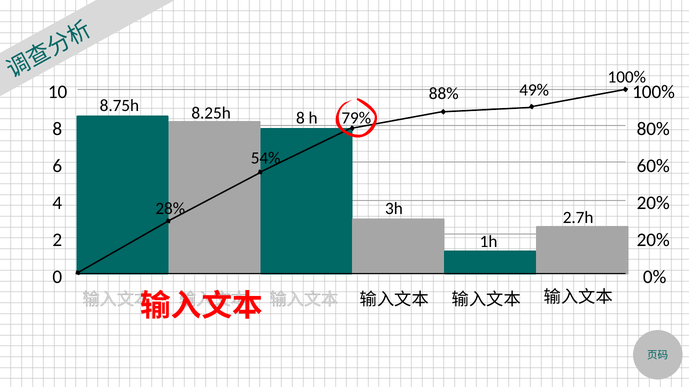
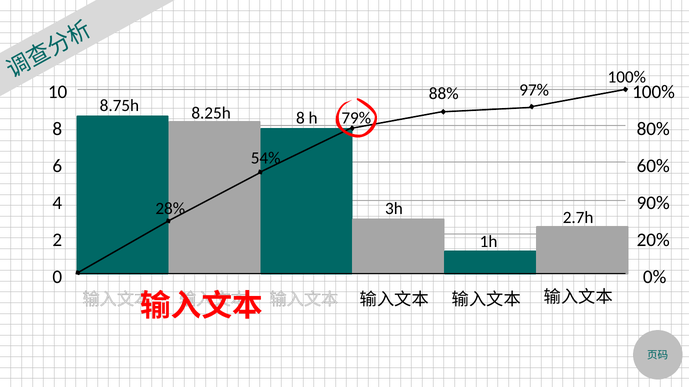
49%: 49% -> 97%
20% at (653, 203): 20% -> 90%
